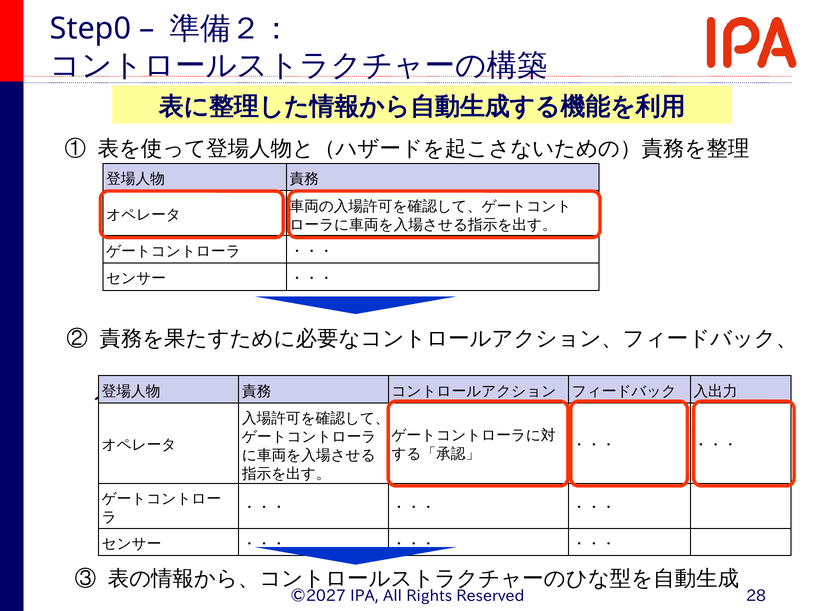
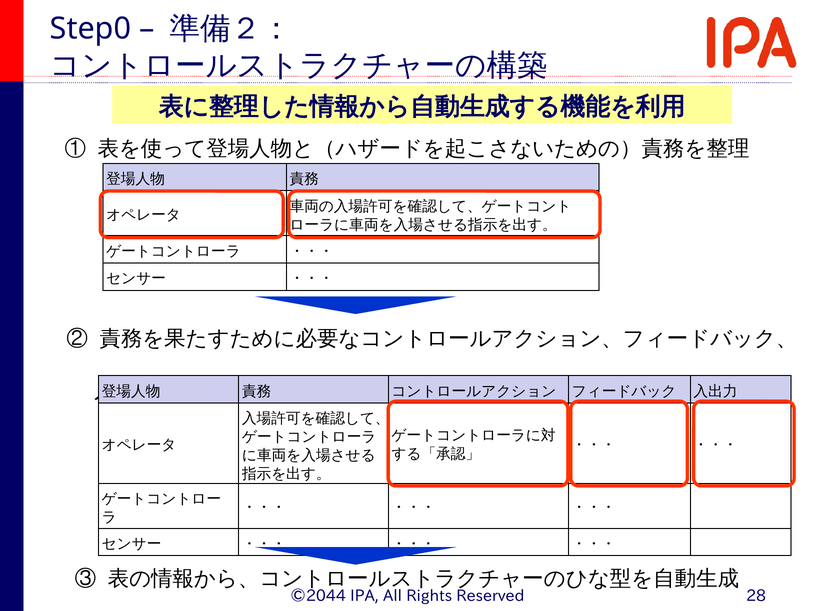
©2027: ©2027 -> ©2044
